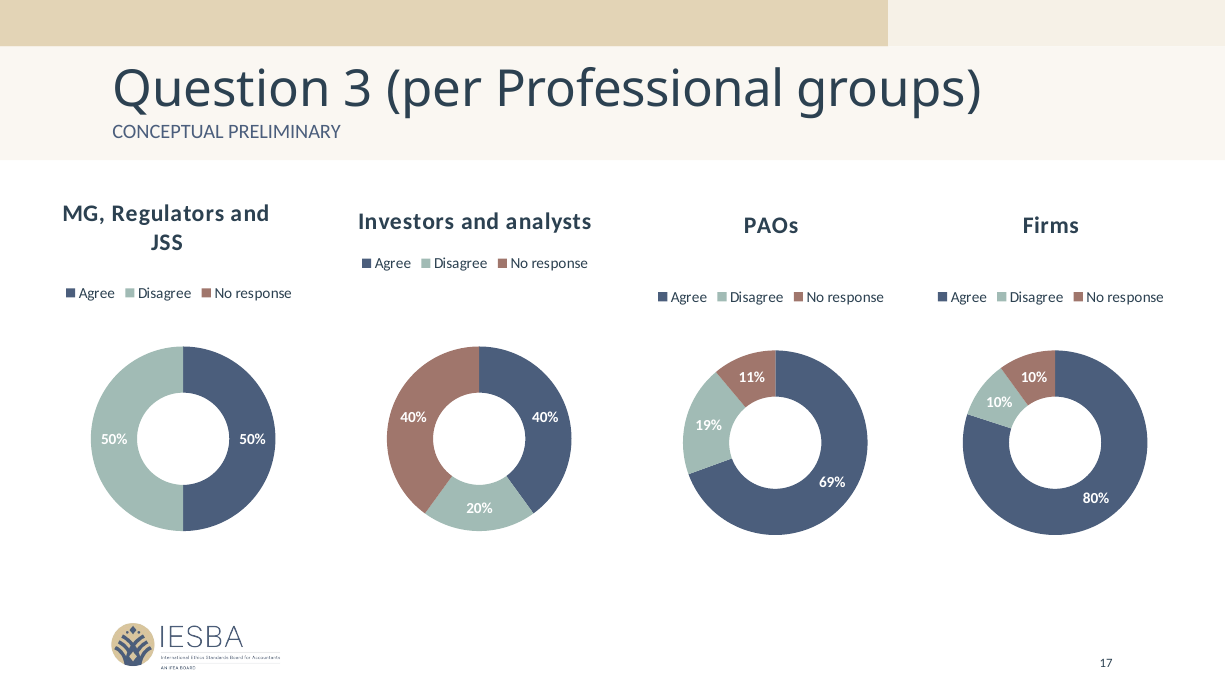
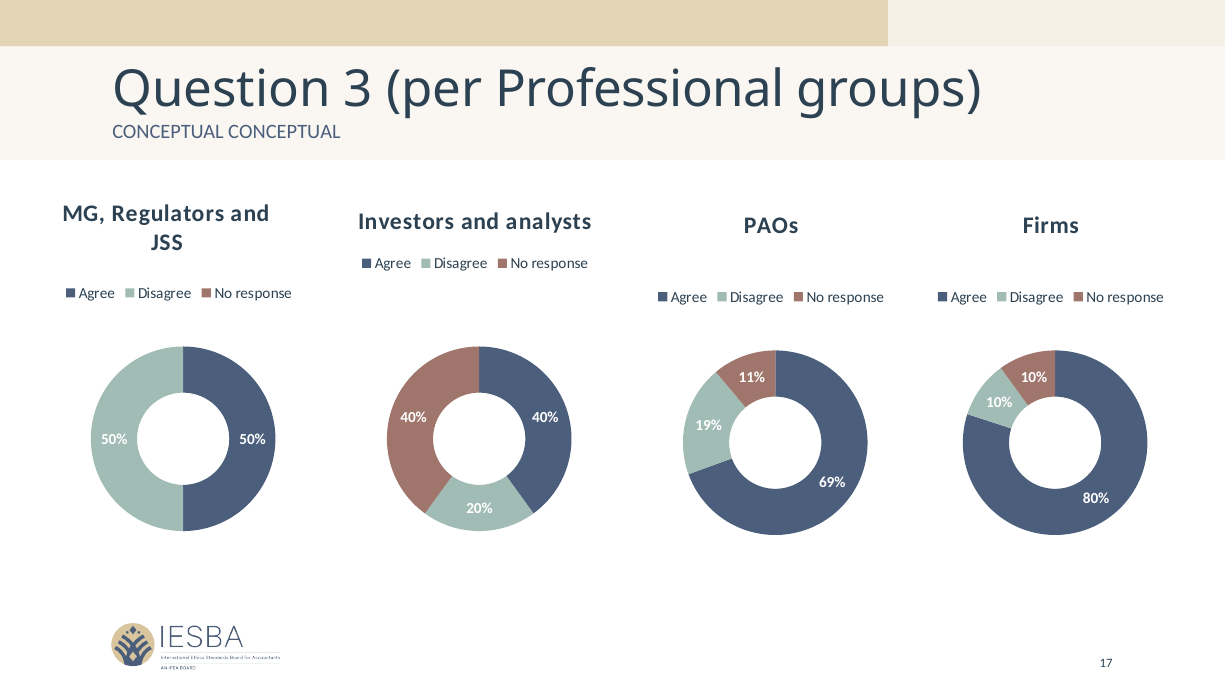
CONCEPTUAL PRELIMINARY: PRELIMINARY -> CONCEPTUAL
